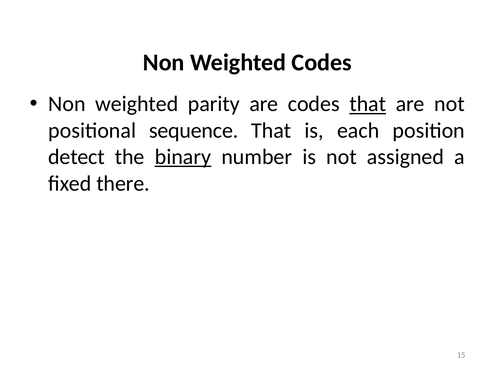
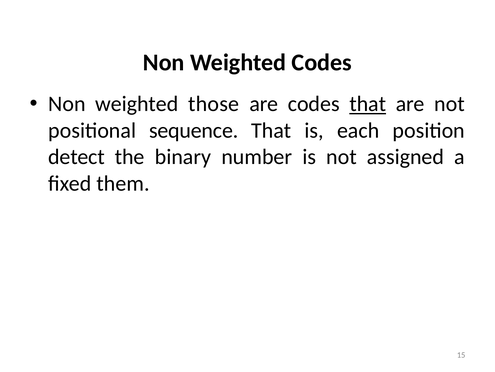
parity: parity -> those
binary underline: present -> none
there: there -> them
